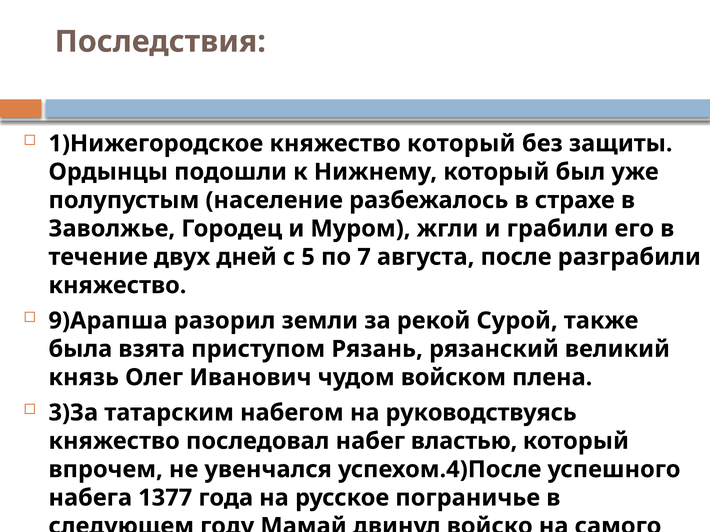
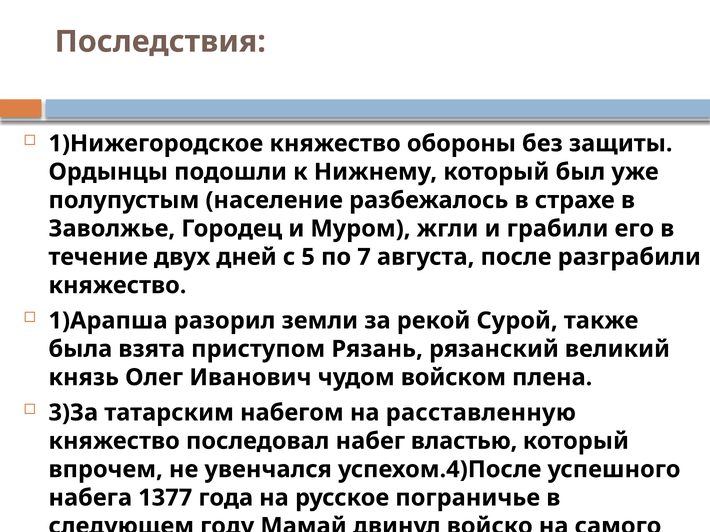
княжество который: который -> обороны
9)Арапша: 9)Арапша -> 1)Арапша
руководствуясь: руководствуясь -> расставленную
